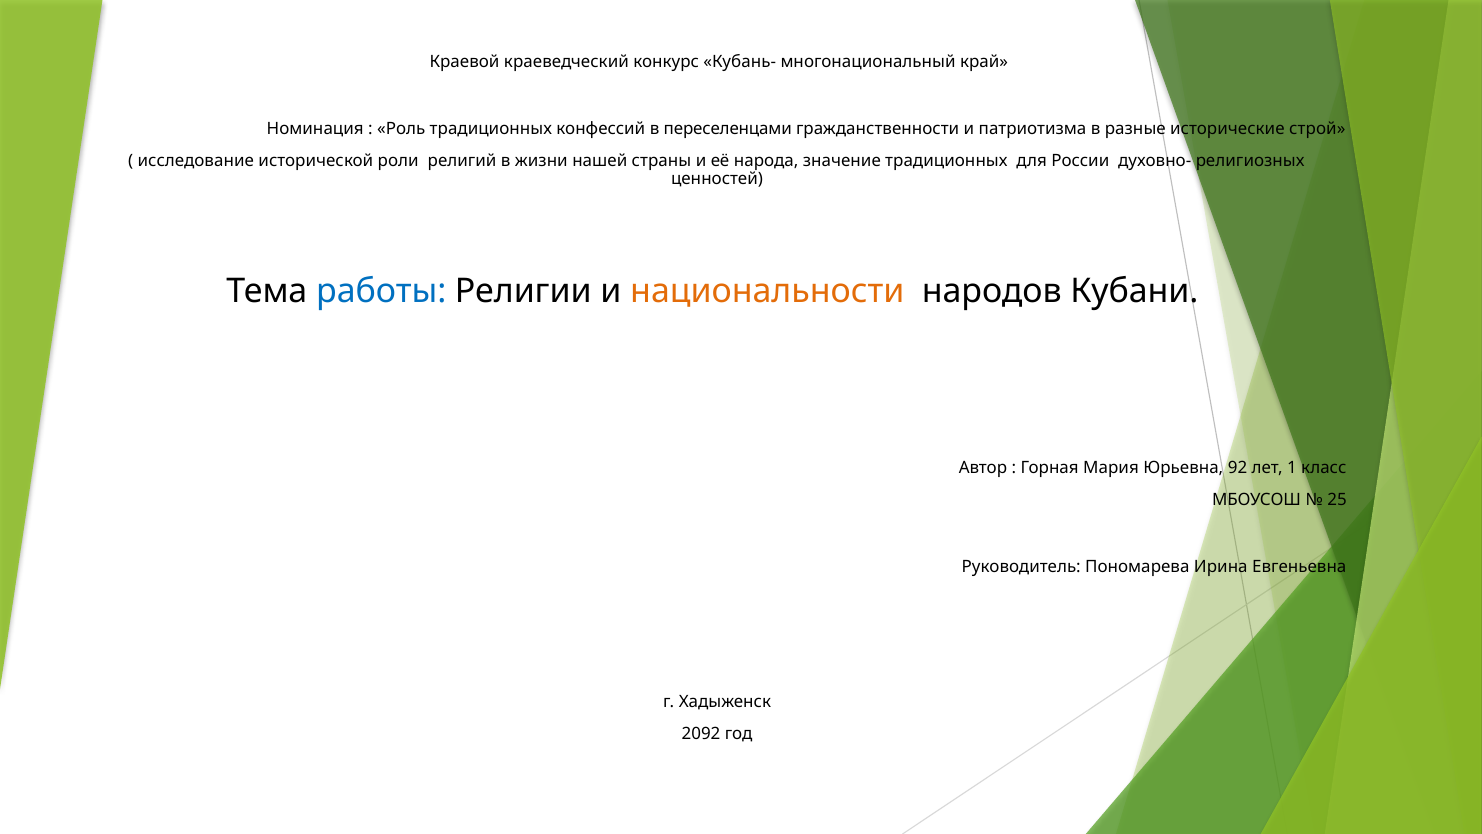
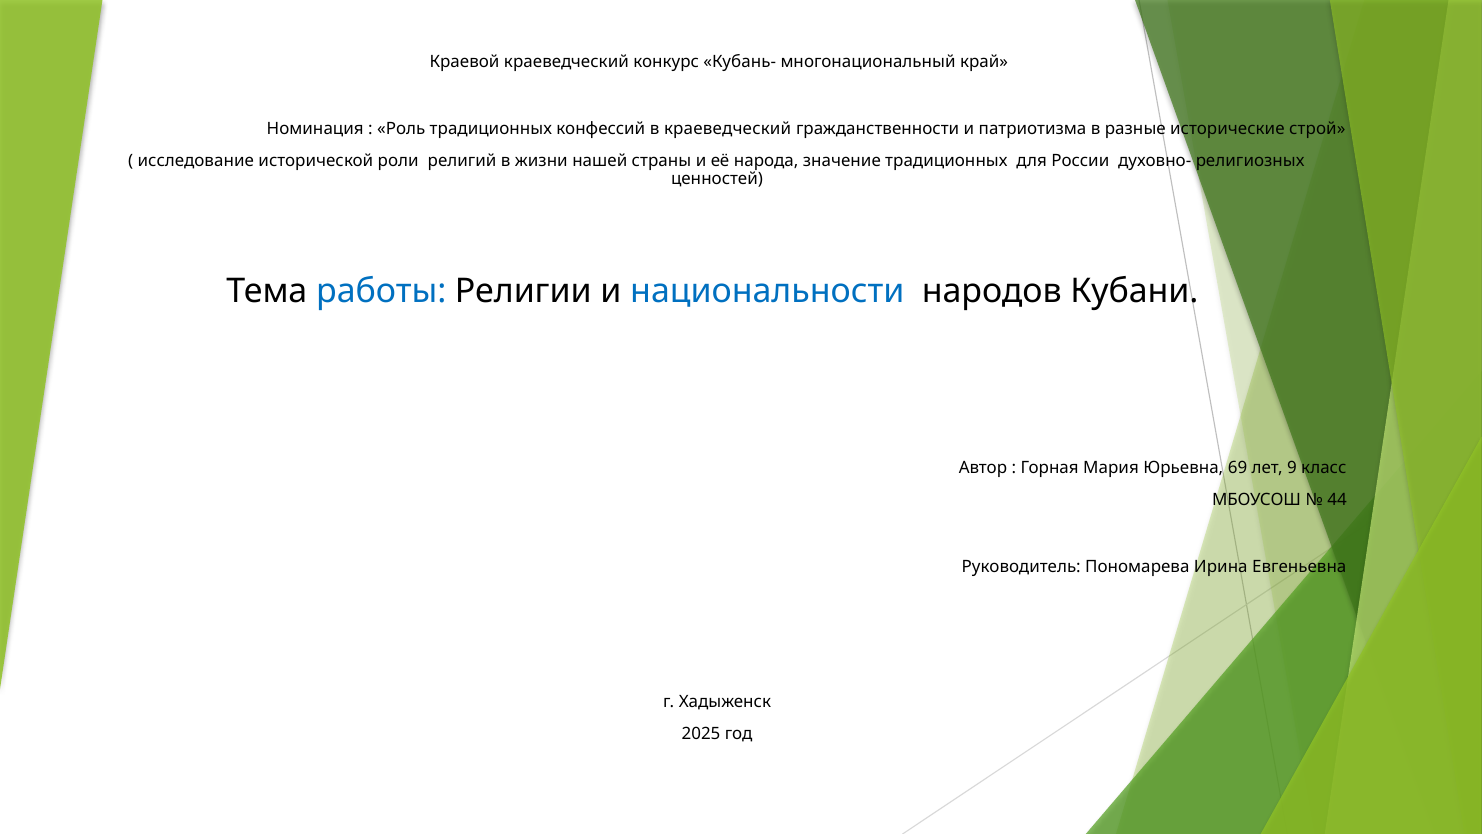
в переселенцами: переселенцами -> краеведческий
национальности colour: orange -> blue
92: 92 -> 69
1: 1 -> 9
25: 25 -> 44
2092: 2092 -> 2025
